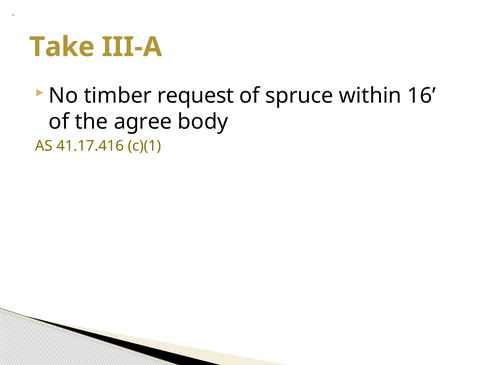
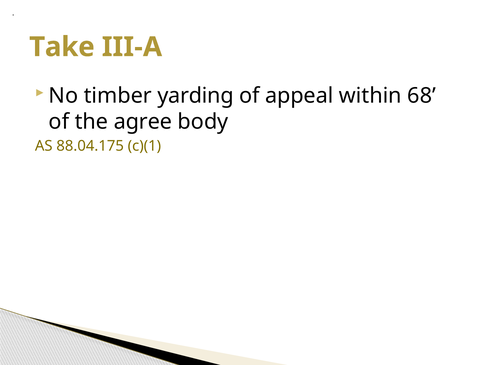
request: request -> yarding
spruce: spruce -> appeal
16: 16 -> 68
41.17.416: 41.17.416 -> 88.04.175
